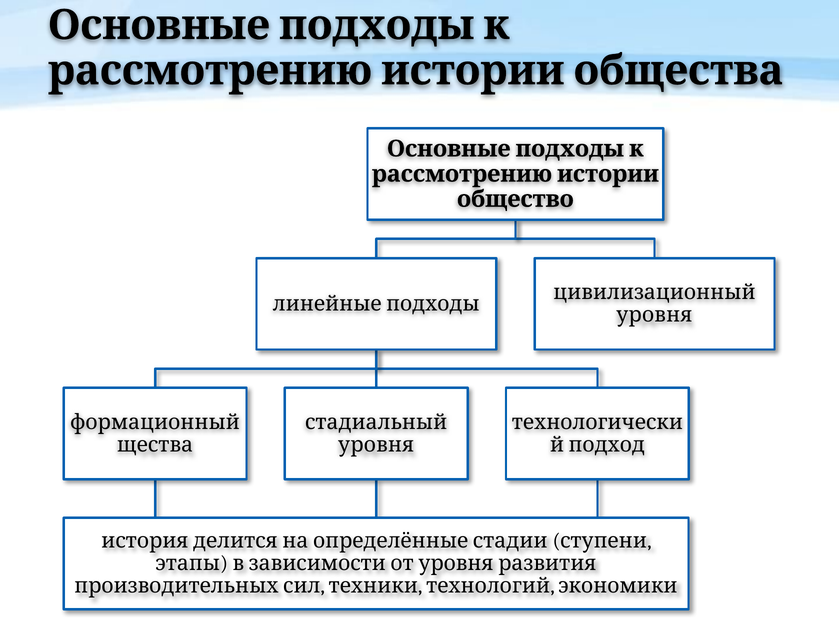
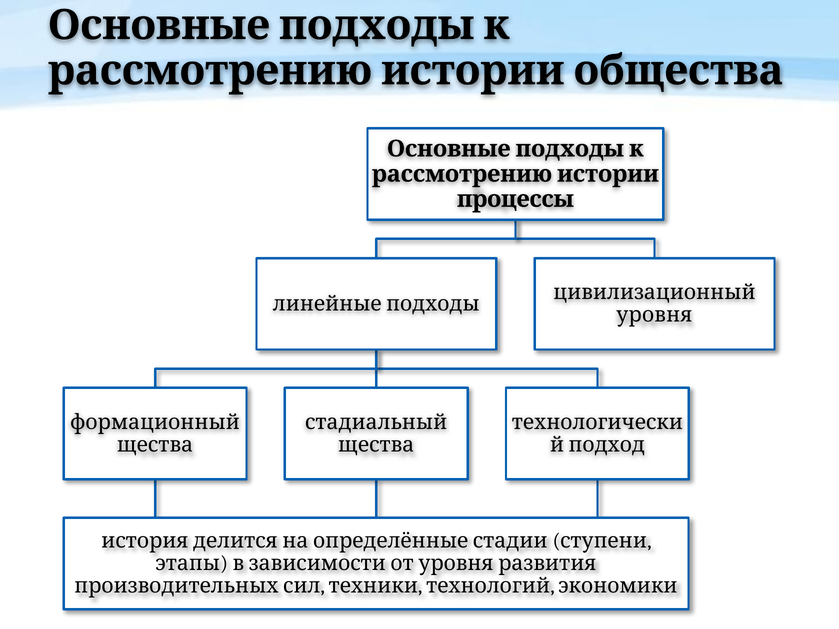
общество: общество -> процессы
уровня at (376, 445): уровня -> щества
